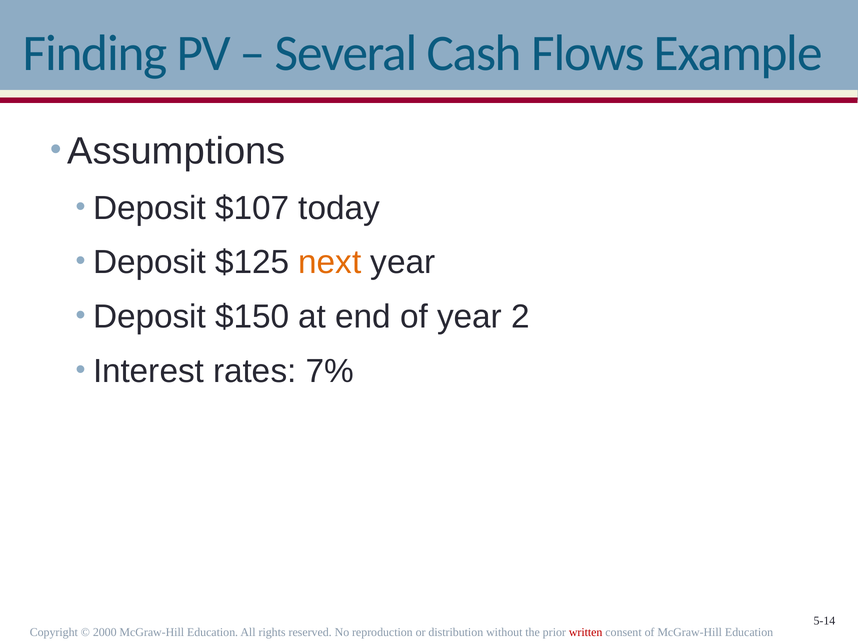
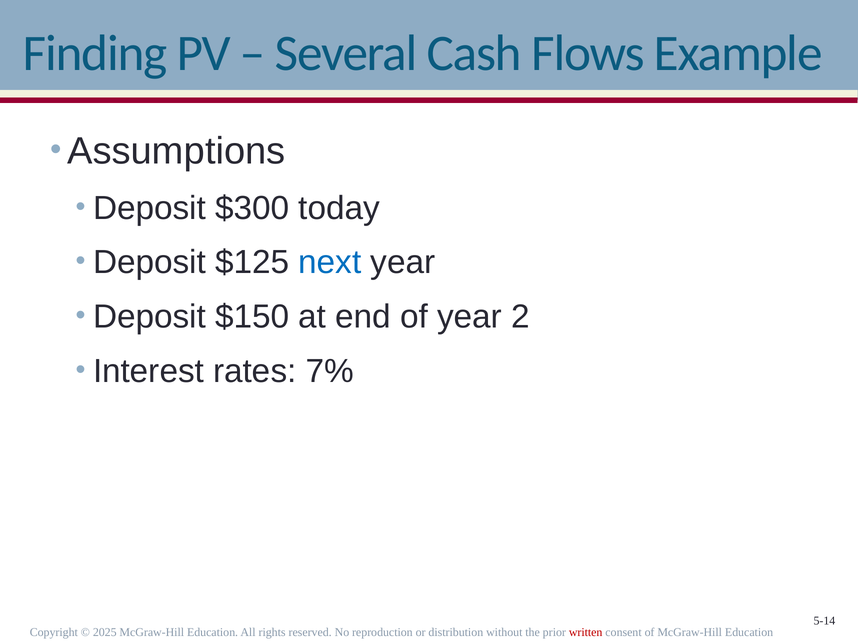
$107: $107 -> $300
next colour: orange -> blue
2000: 2000 -> 2025
